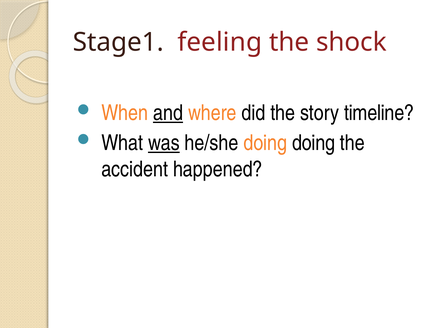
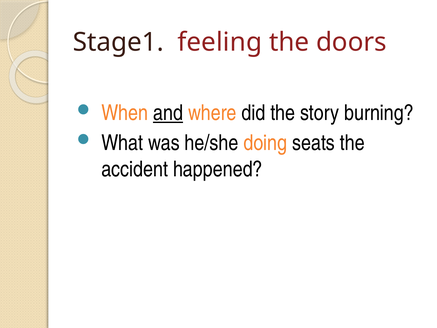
shock: shock -> doors
timeline: timeline -> burning
was underline: present -> none
doing doing: doing -> seats
